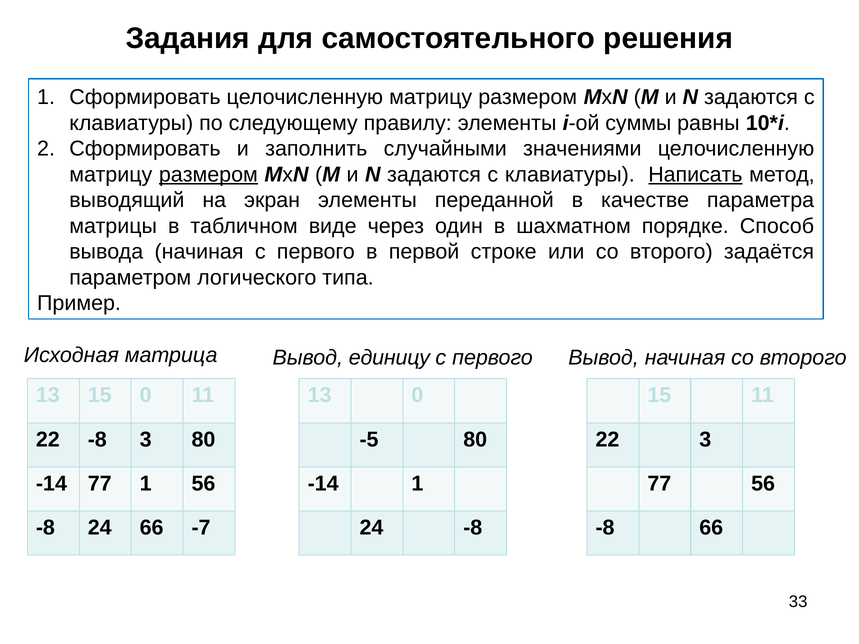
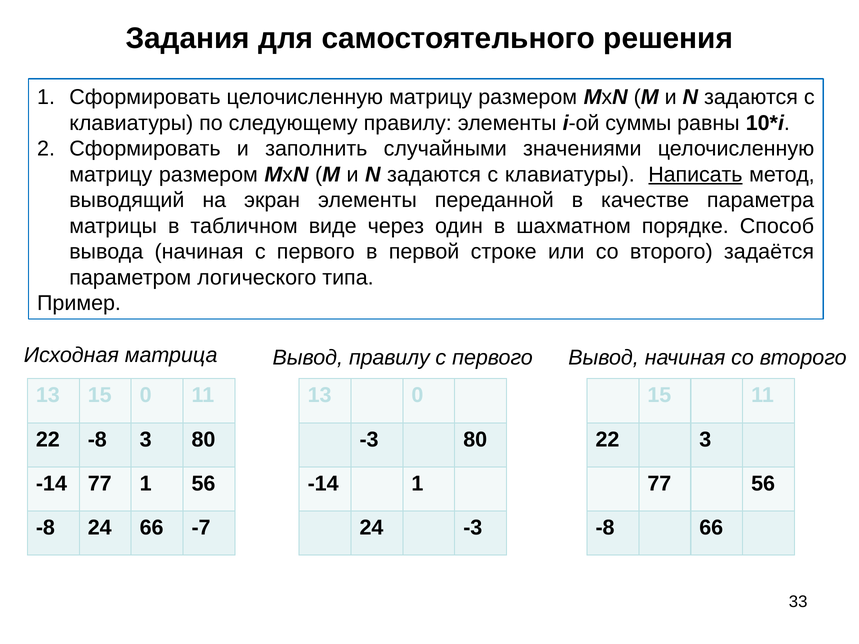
размером at (208, 175) underline: present -> none
Вывод единицу: единицу -> правилу
-5 at (369, 440): -5 -> -3
24 -8: -8 -> -3
